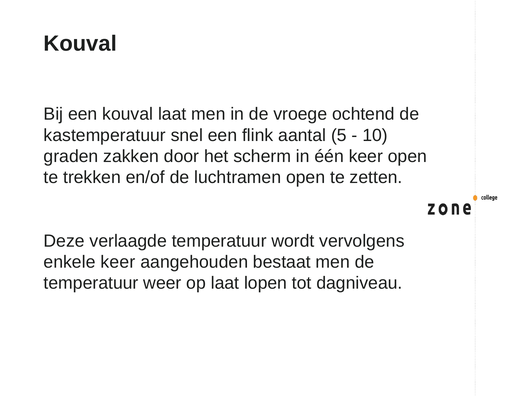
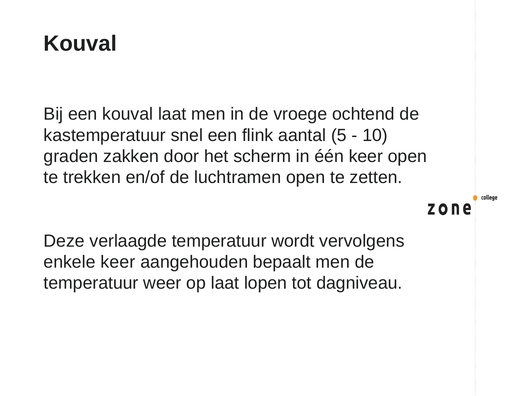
bestaat: bestaat -> bepaalt
